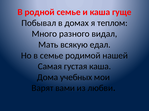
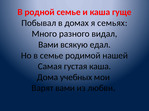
теплом: теплом -> семьях
Мать at (48, 45): Мать -> Вами
